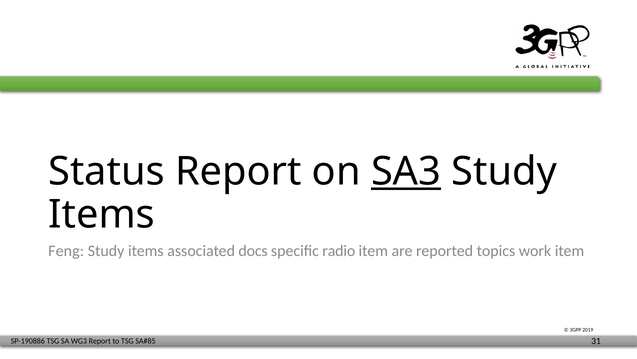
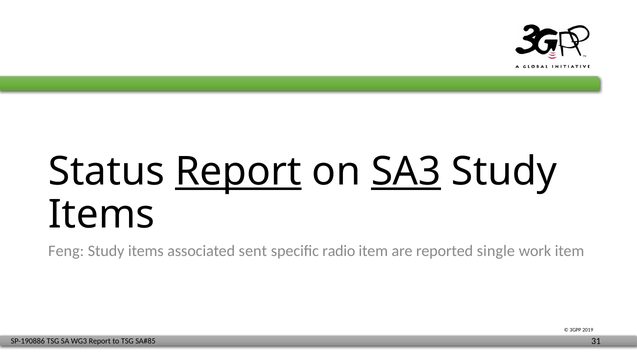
Report at (238, 171) underline: none -> present
docs: docs -> sent
topics: topics -> single
